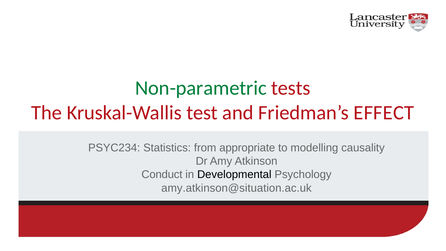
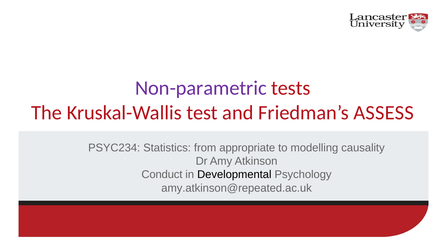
Non-parametric colour: green -> purple
EFFECT: EFFECT -> ASSESS
amy.atkinson@situation.ac.uk: amy.atkinson@situation.ac.uk -> amy.atkinson@repeated.ac.uk
